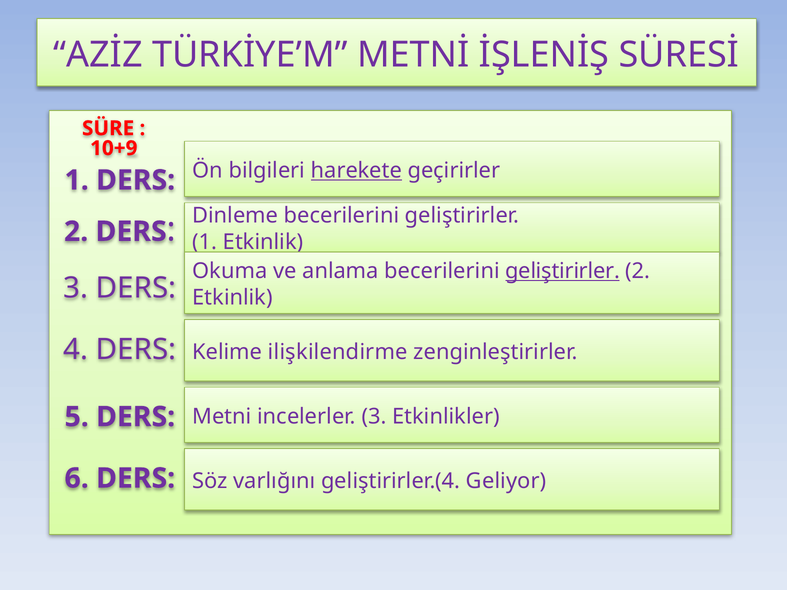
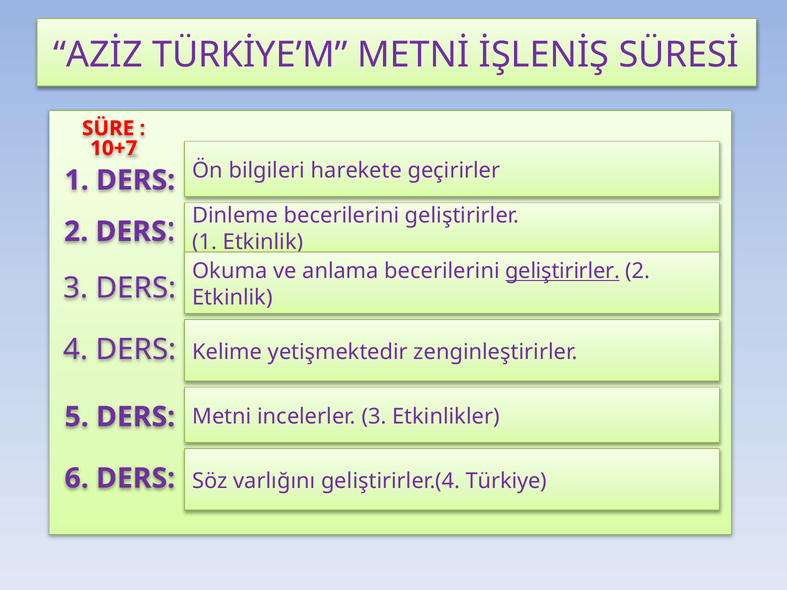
10+9: 10+9 -> 10+7
harekete underline: present -> none
ilişkilendirme: ilişkilendirme -> yetişmektedir
Geliyor: Geliyor -> Türkiye
